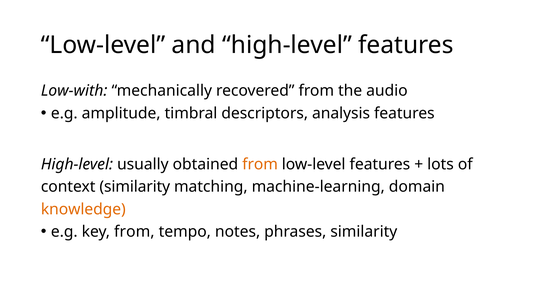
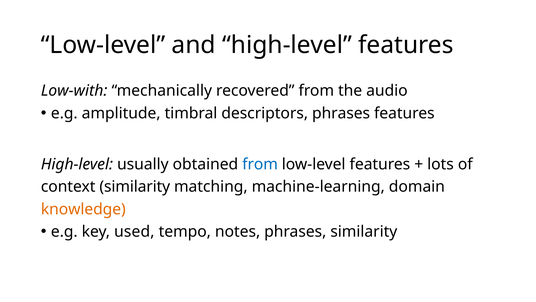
descriptors analysis: analysis -> phrases
from at (260, 164) colour: orange -> blue
key from: from -> used
